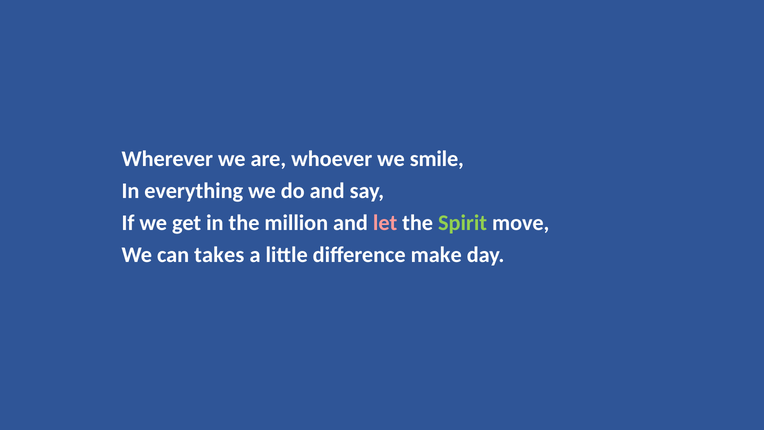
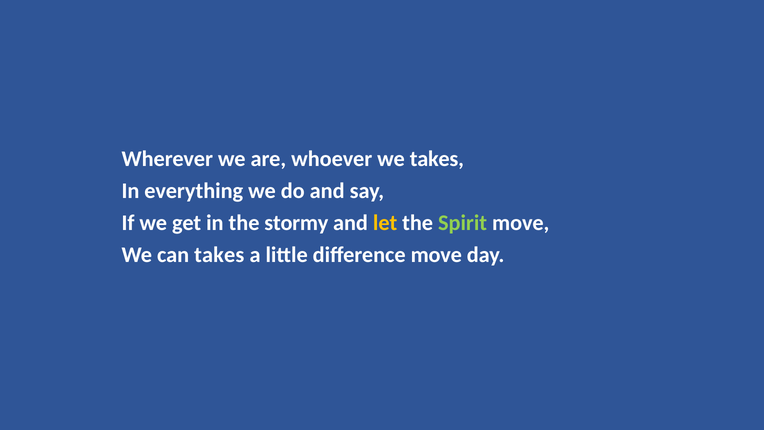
we smile: smile -> takes
million: million -> stormy
let colour: pink -> yellow
difference make: make -> move
